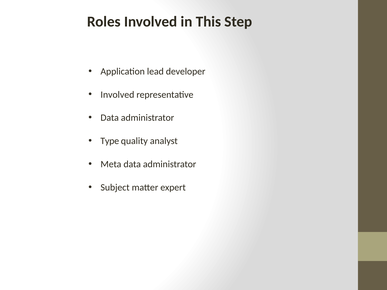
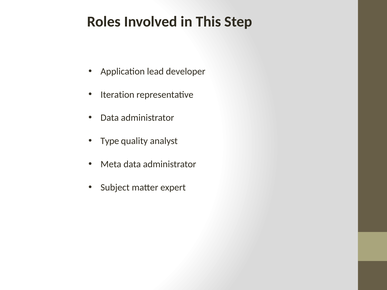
Involved at (117, 95): Involved -> Iteration
